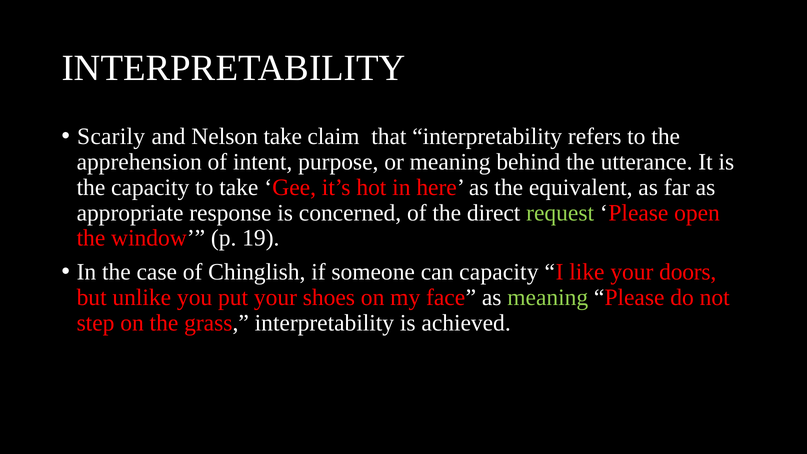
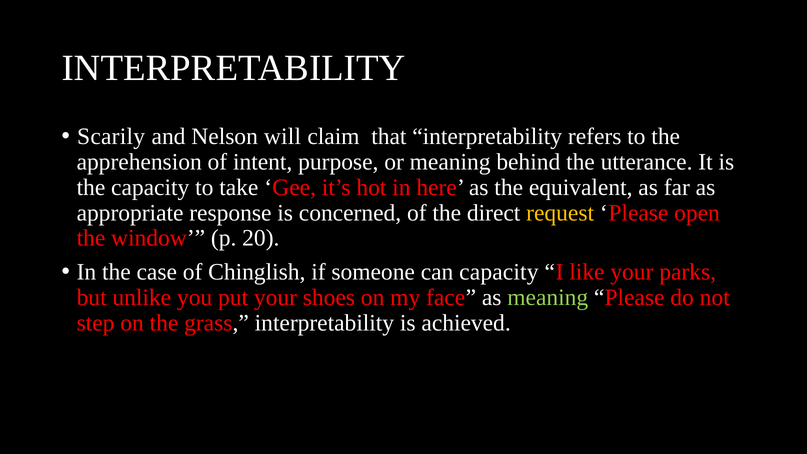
Nelson take: take -> will
request colour: light green -> yellow
19: 19 -> 20
doors: doors -> parks
